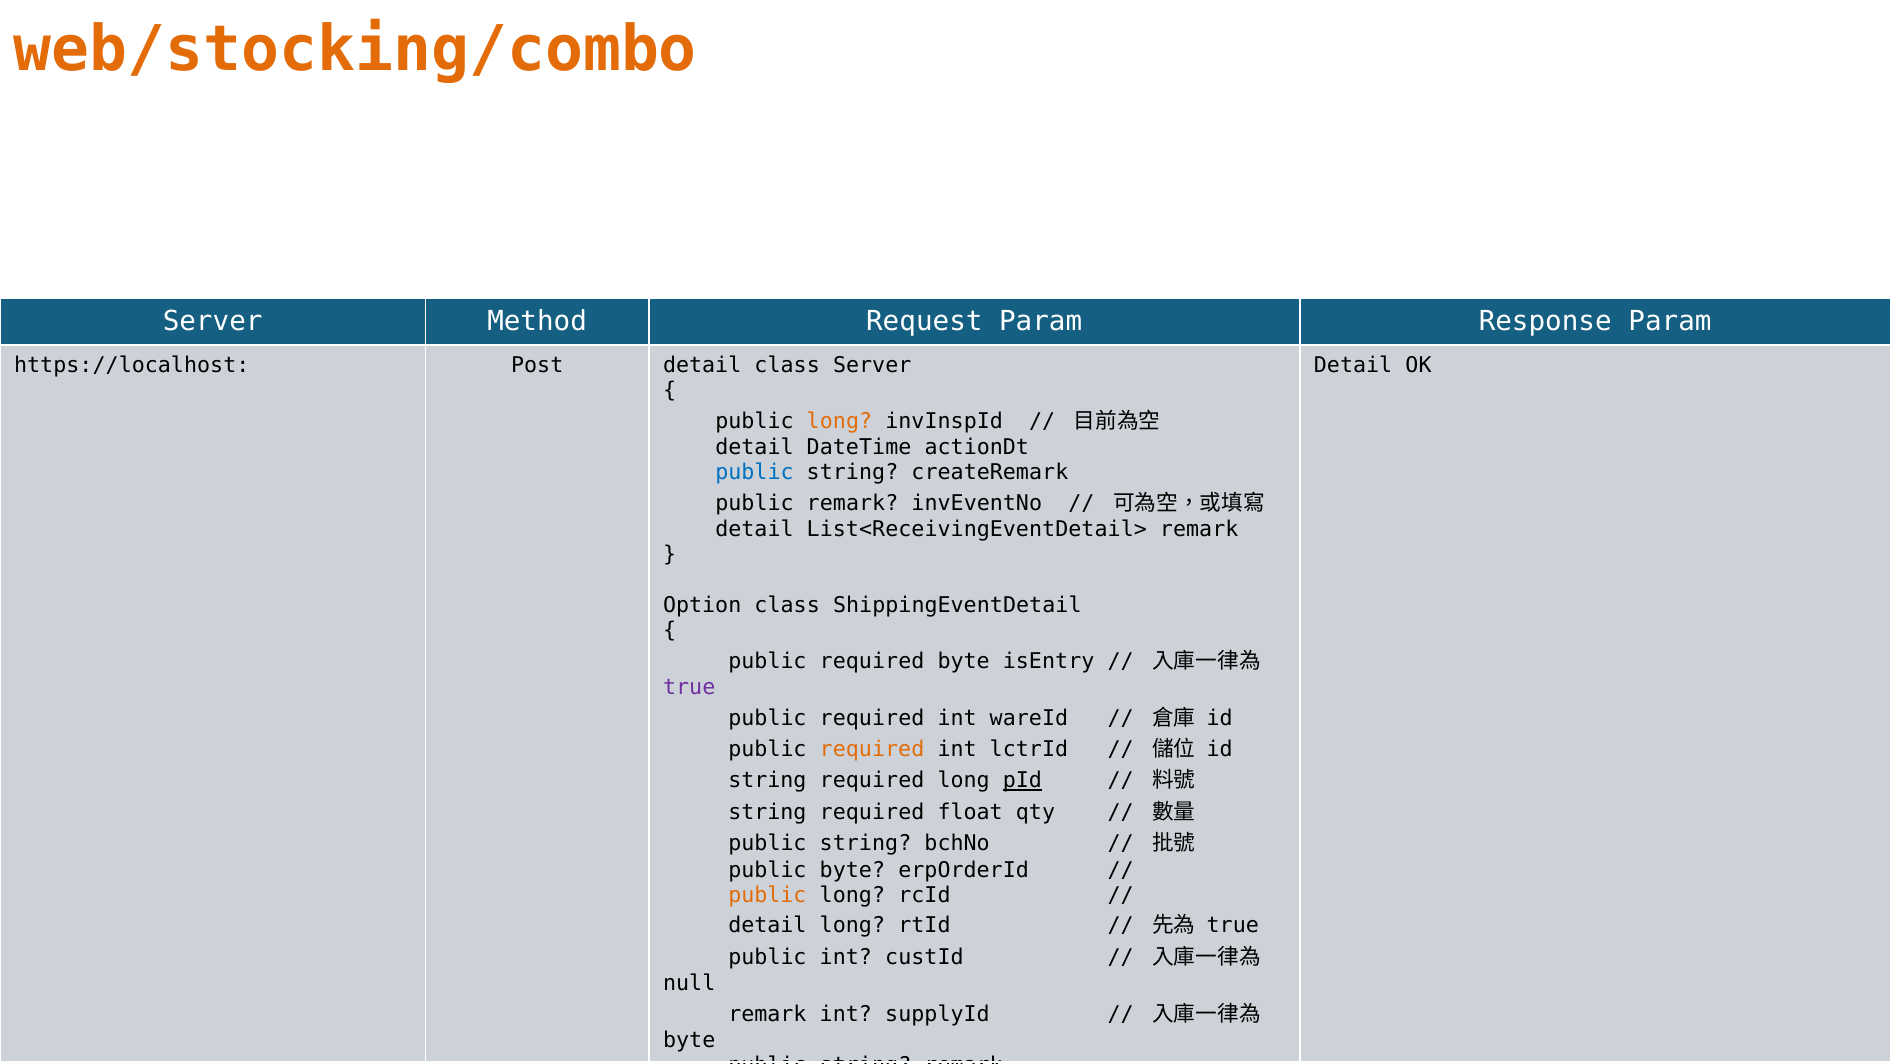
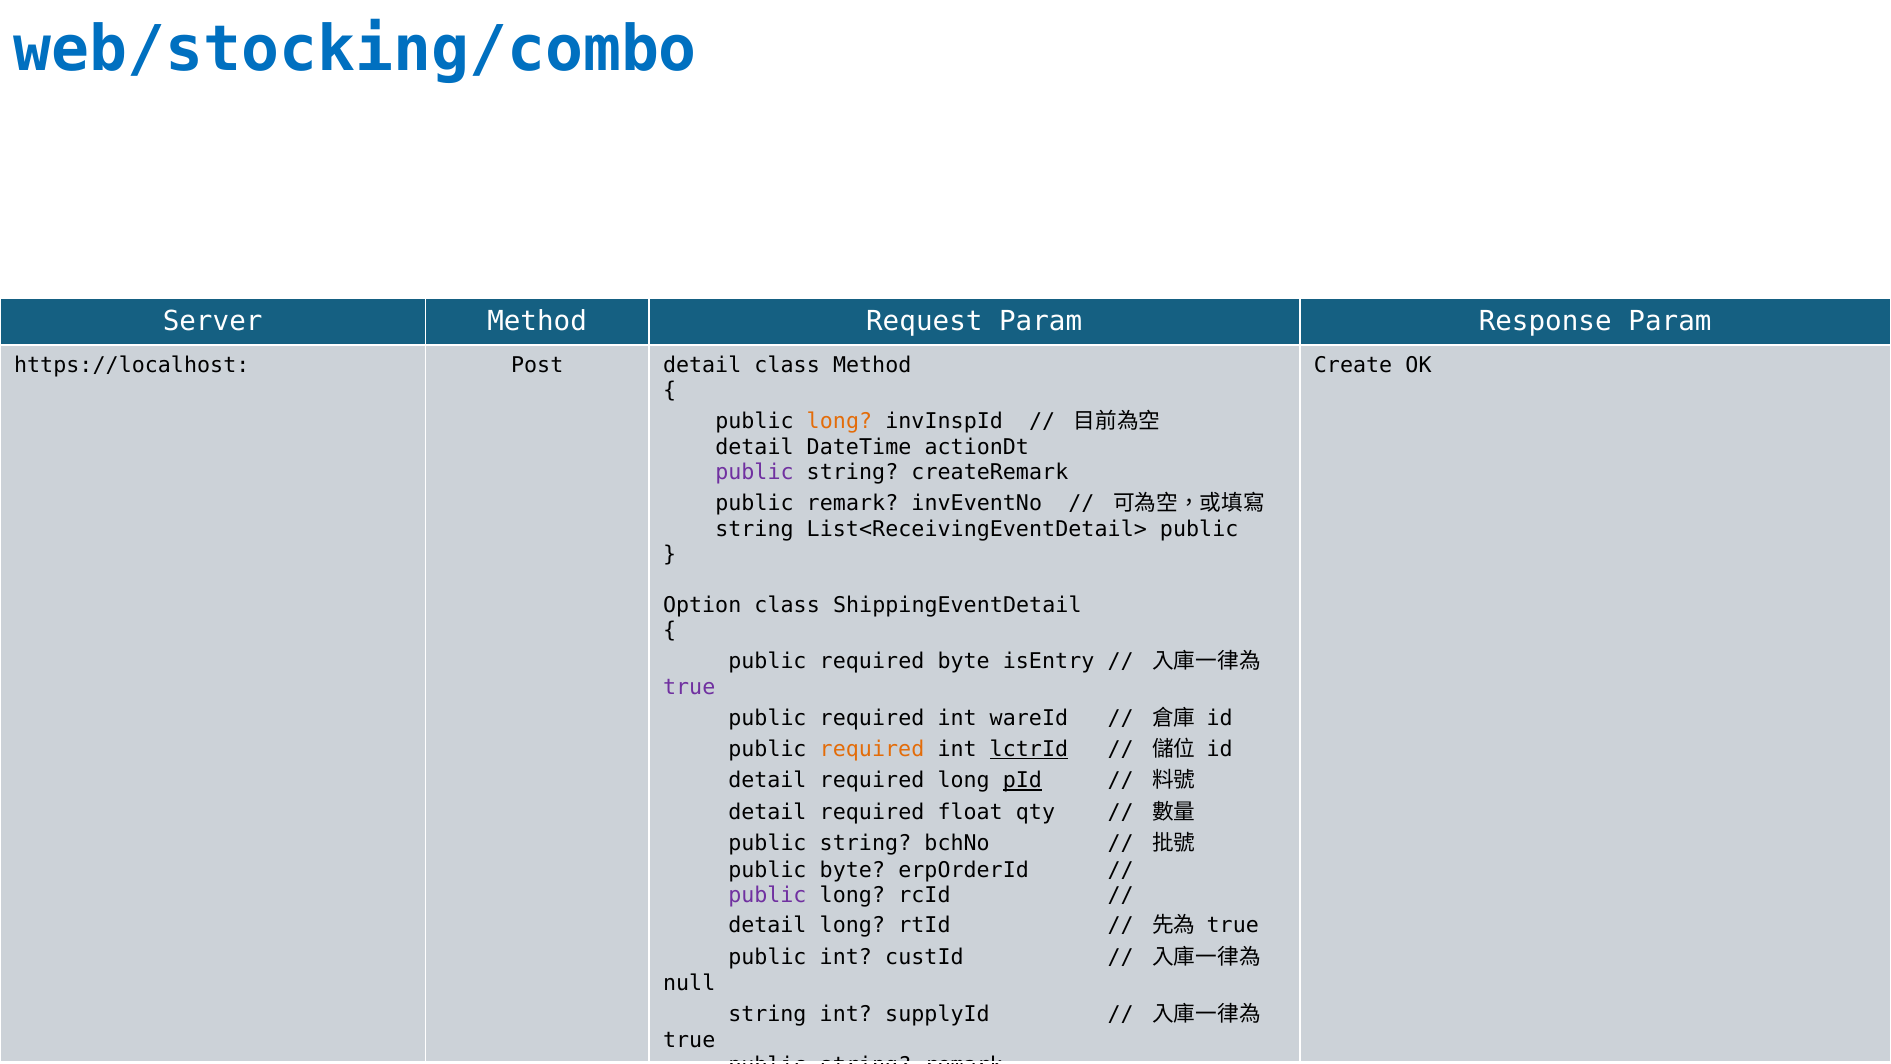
web/stocking/combo colour: orange -> blue
class Server: Server -> Method
Detail at (1353, 365): Detail -> Create
public at (754, 473) colour: blue -> purple
detail at (754, 529): detail -> string
List<ReceivingEventDetail> remark: remark -> public
lctrId underline: none -> present
string at (767, 781): string -> detail
string at (767, 812): string -> detail
public at (767, 895) colour: orange -> purple
remark at (767, 1014): remark -> string
byte at (689, 1040): byte -> true
